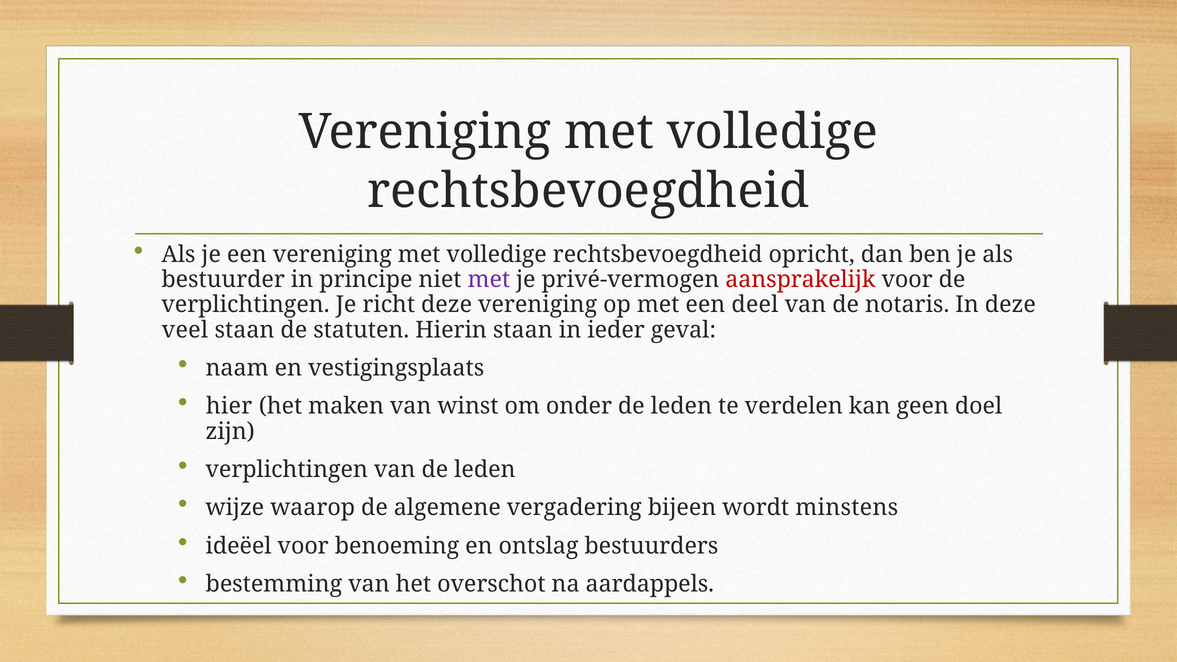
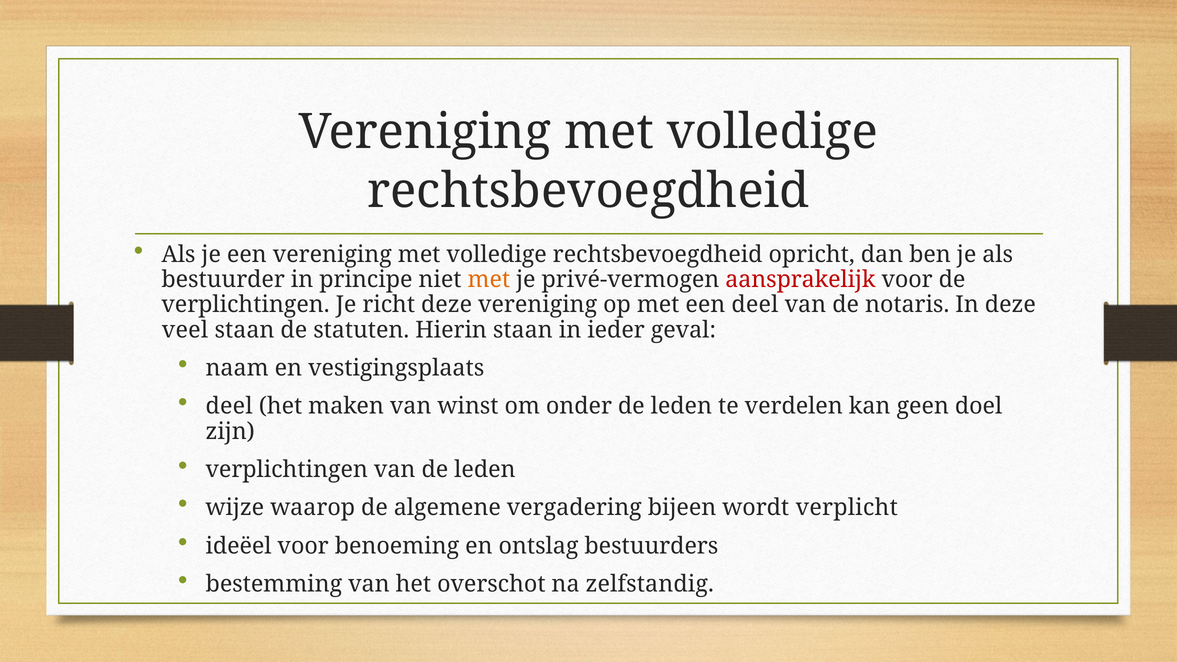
met at (489, 280) colour: purple -> orange
hier at (229, 406): hier -> deel
minstens: minstens -> verplicht
aardappels: aardappels -> zelfstandig
